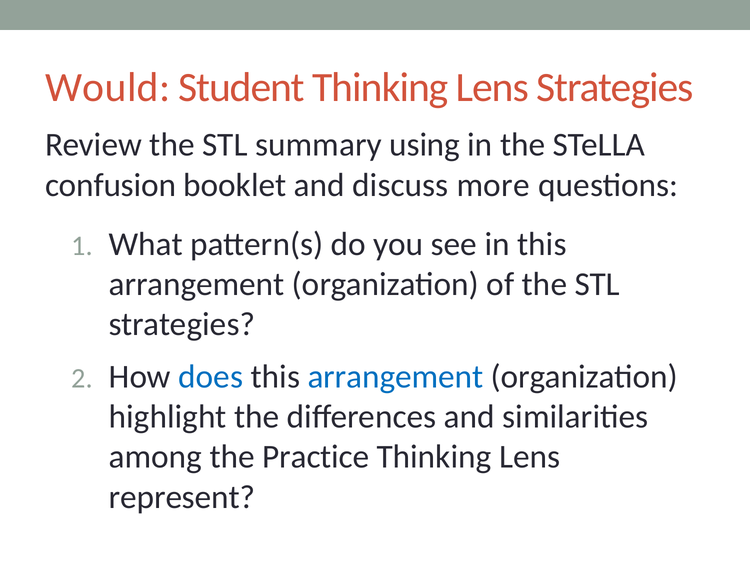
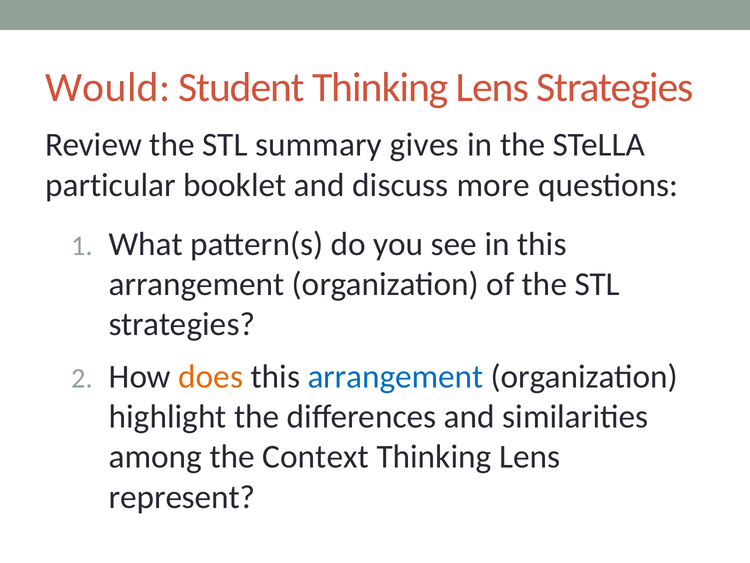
using: using -> gives
confusion: confusion -> particular
does colour: blue -> orange
Practice: Practice -> Context
